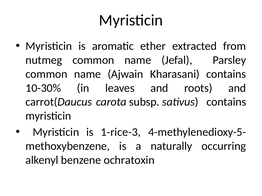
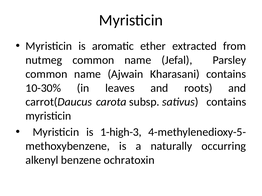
1-rice-3: 1-rice-3 -> 1-high-3
